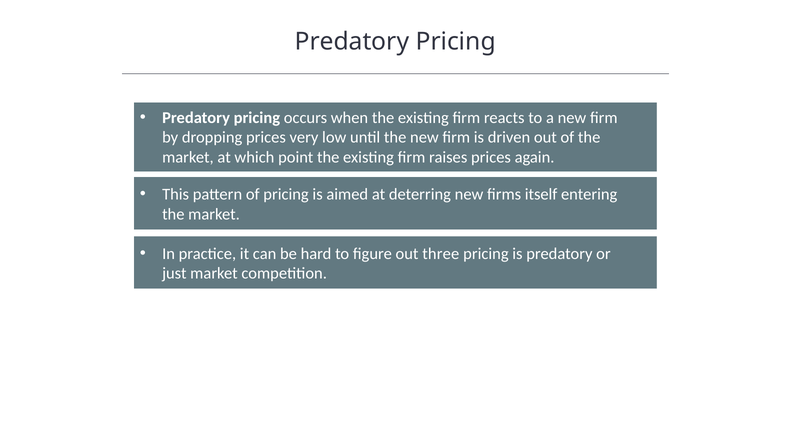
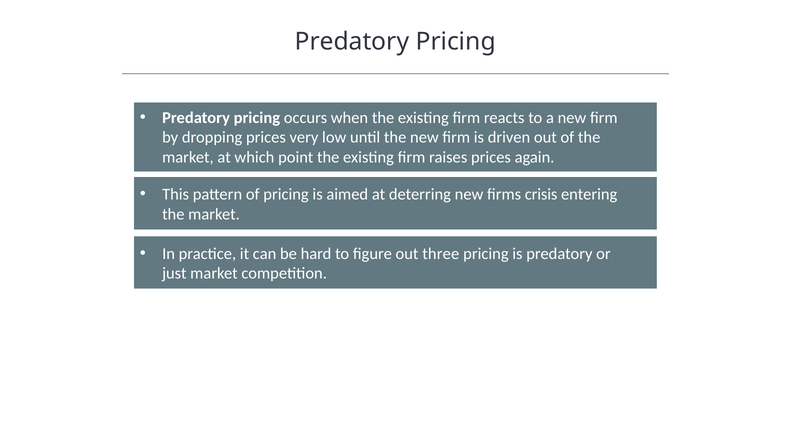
itself: itself -> crisis
